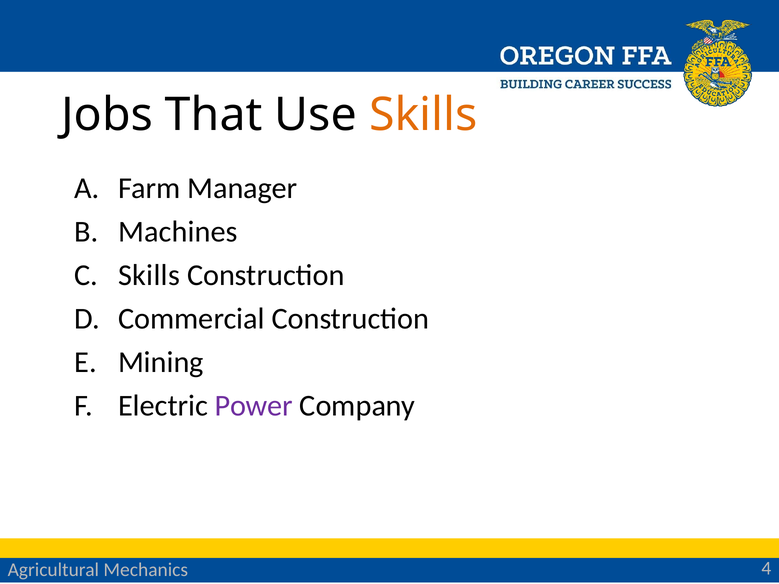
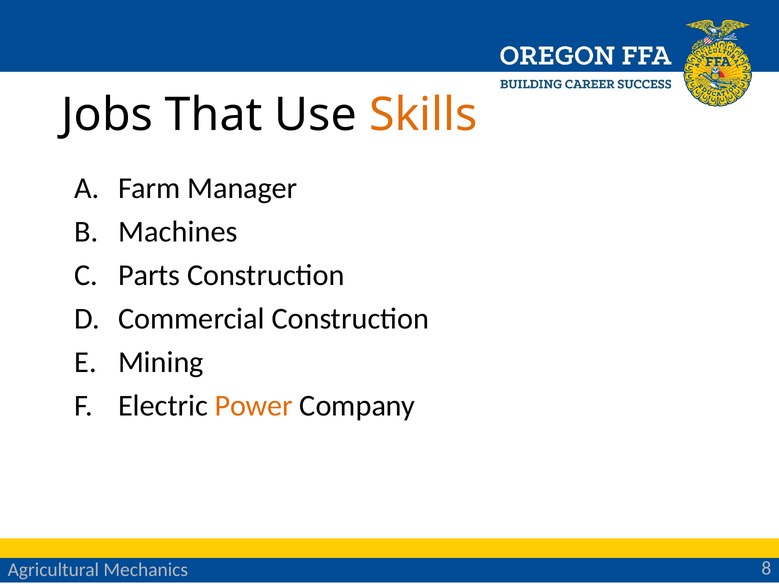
Skills at (149, 276): Skills -> Parts
Power colour: purple -> orange
4: 4 -> 8
